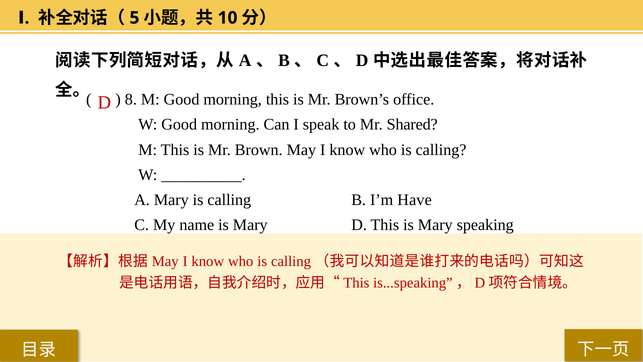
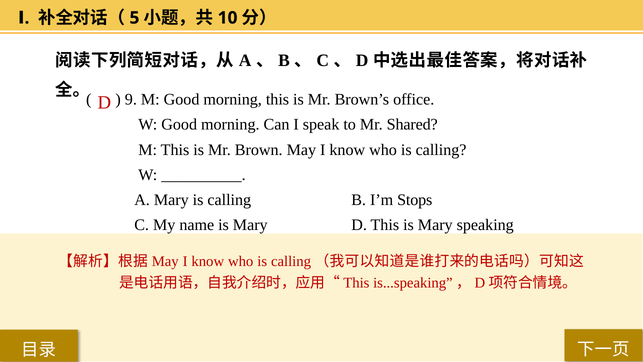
8: 8 -> 9
Have: Have -> Stops
